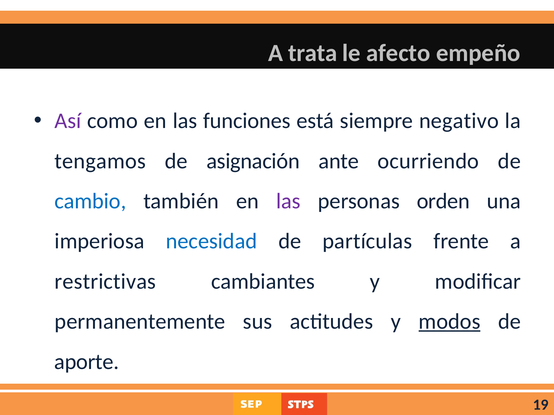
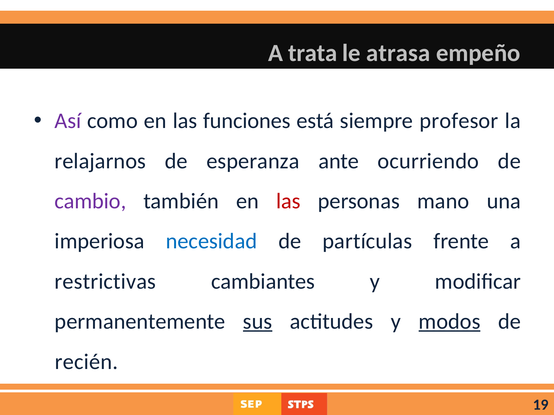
afecto: afecto -> atrasa
negativo: negativo -> profesor
tengamos: tengamos -> relajarnos
asignación: asignación -> esperanza
cambio colour: blue -> purple
las at (288, 201) colour: purple -> red
orden: orden -> mano
sus underline: none -> present
aporte: aporte -> recién
